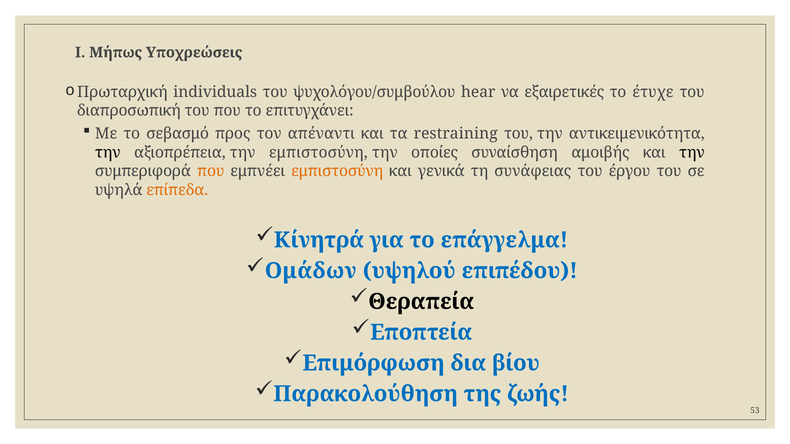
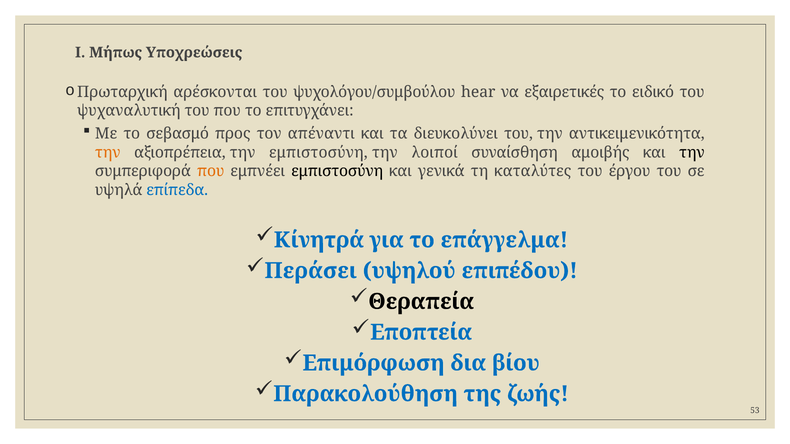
individuals: individuals -> αρέσκονται
έτυχε: έτυχε -> ειδικό
διαπροσωπική: διαπροσωπική -> ψυχαναλυτική
restraining: restraining -> διευκολύνει
την at (108, 153) colour: black -> orange
οποίες: οποίες -> λοιποί
εμπιστοσύνη at (337, 171) colour: orange -> black
συνάφειας: συνάφειας -> καταλύτες
επίπεδα colour: orange -> blue
Ομάδων: Ομάδων -> Περάσει
